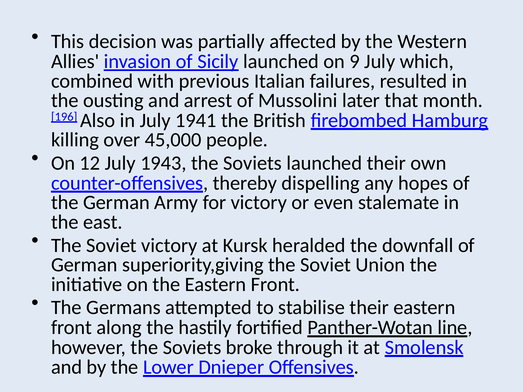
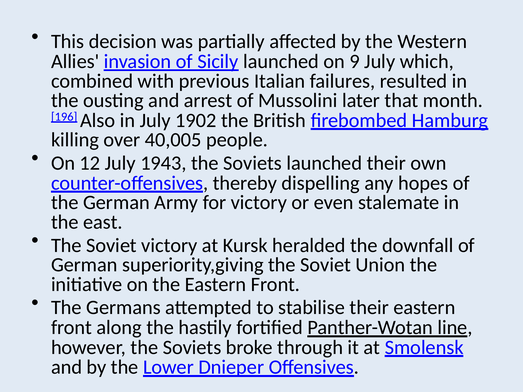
1941: 1941 -> 1902
45,000: 45,000 -> 40,005
